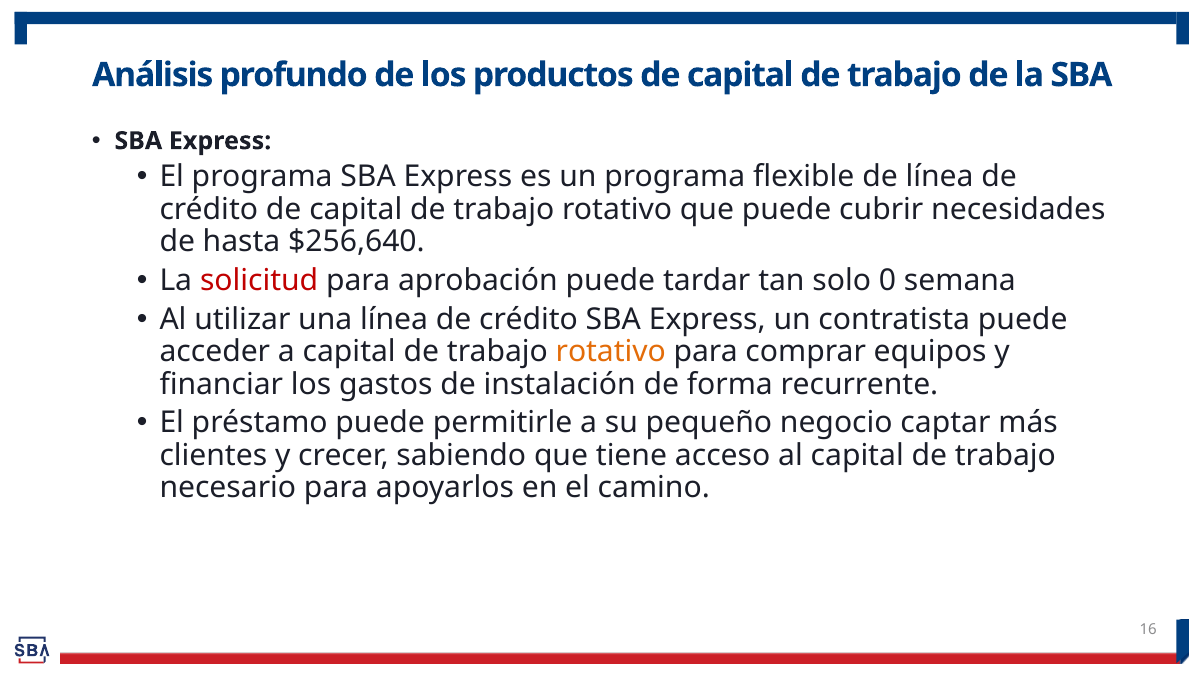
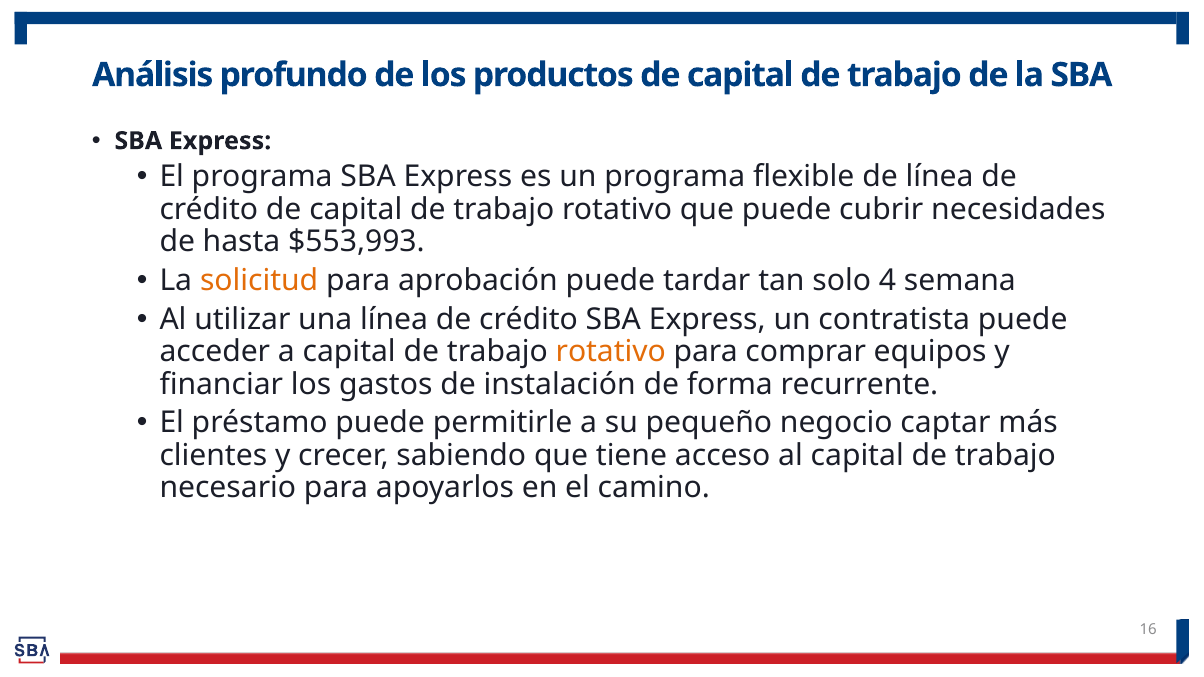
$256,640: $256,640 -> $553,993
solicitud colour: red -> orange
0: 0 -> 4
